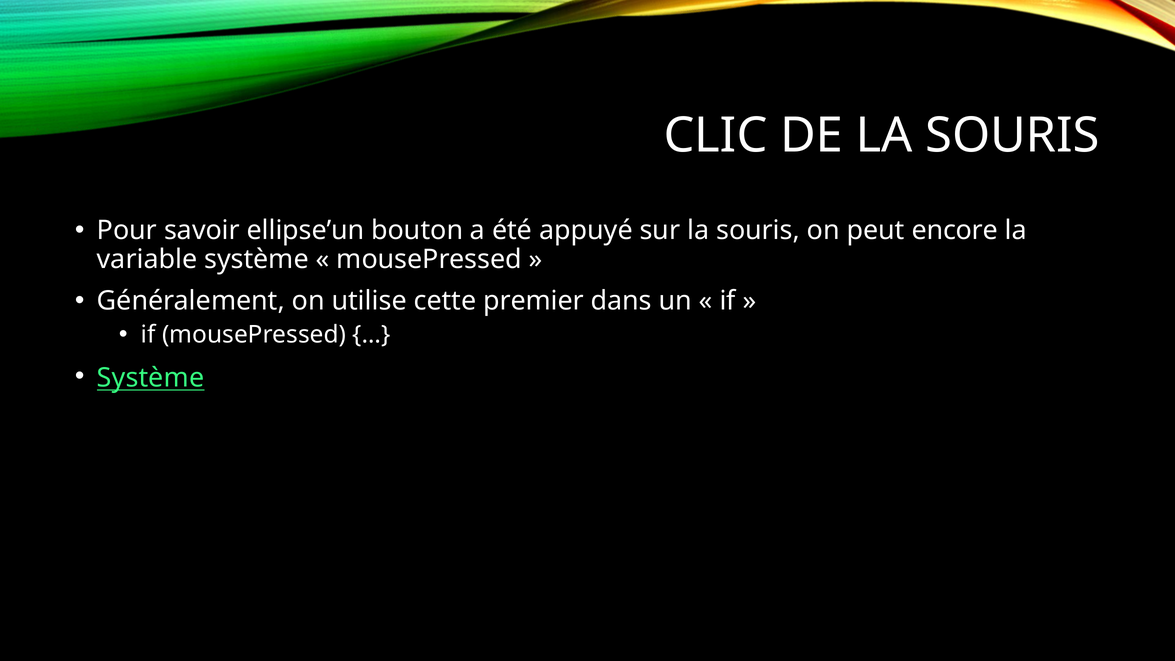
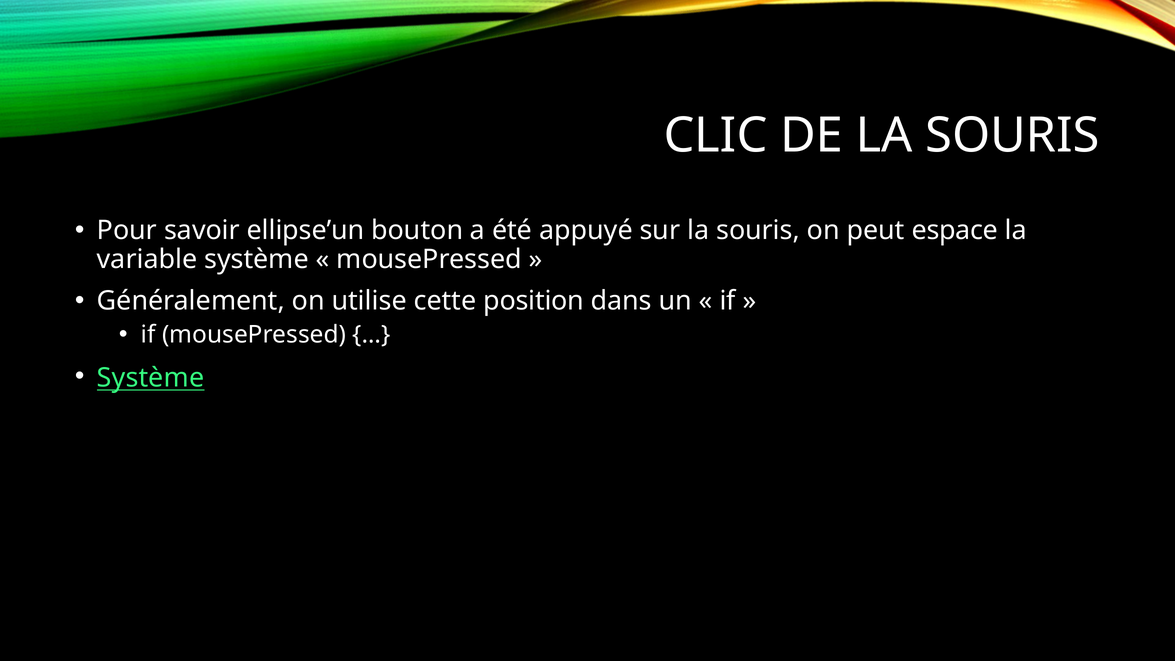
encore: encore -> espace
premier: premier -> position
